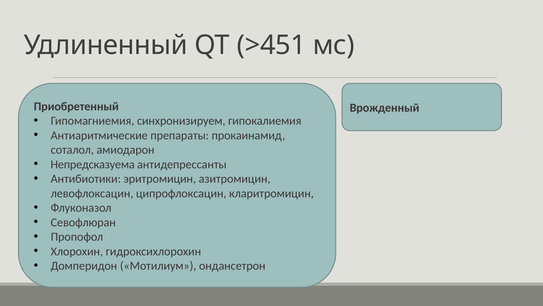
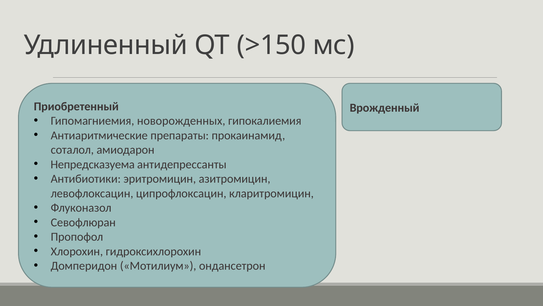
>451: >451 -> >150
синхронизируем: синхронизируем -> новорожденных
